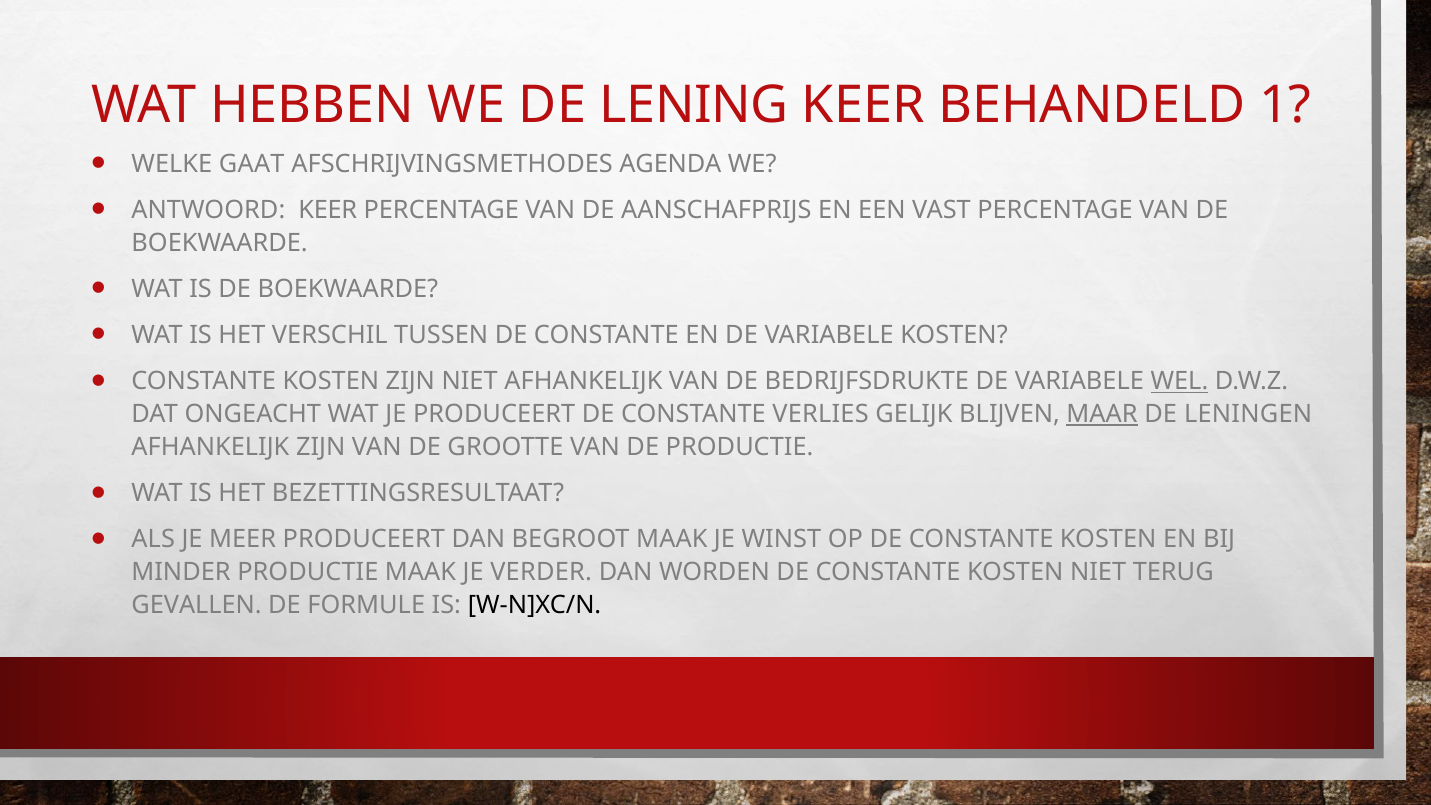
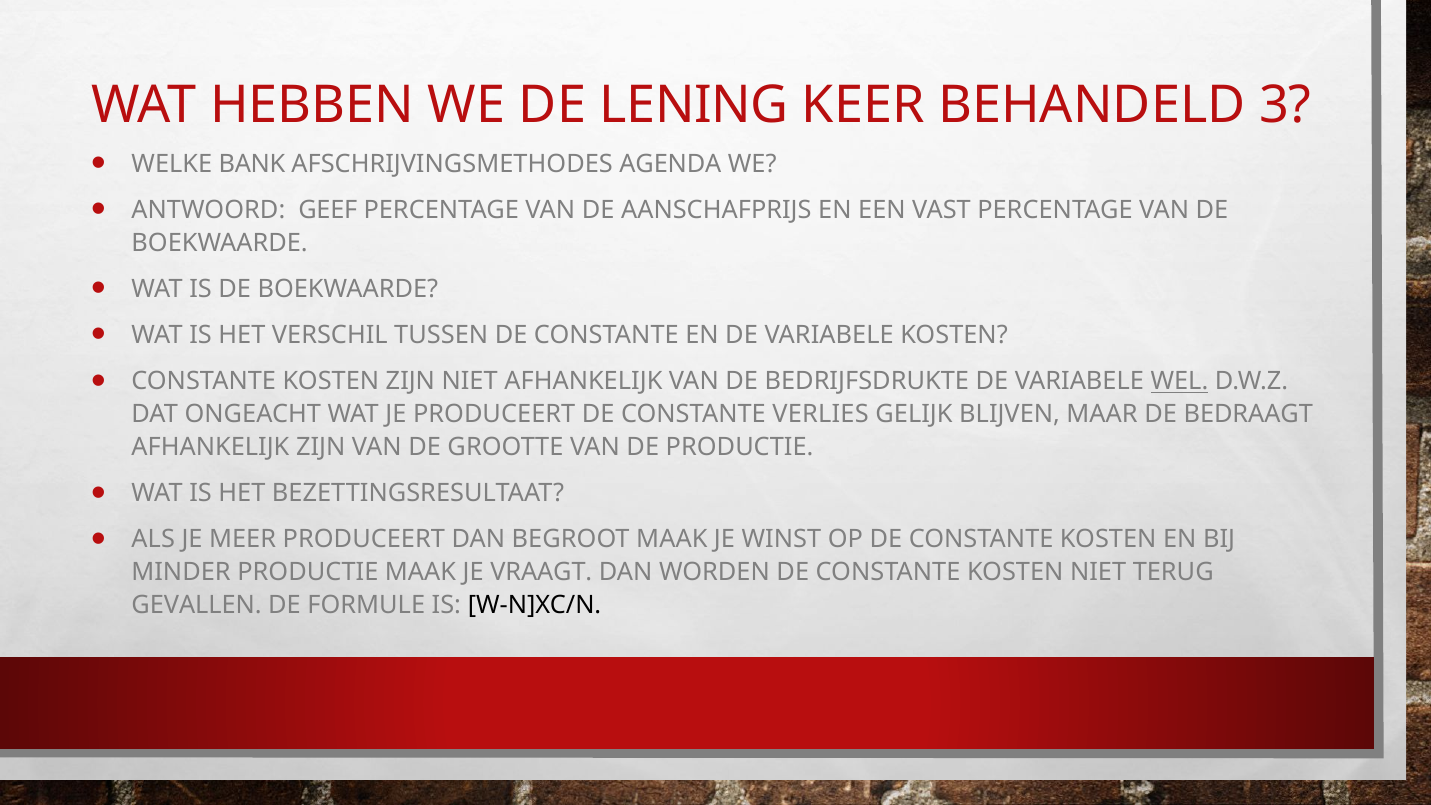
1: 1 -> 3
GAAT: GAAT -> BANK
ANTWOORD KEER: KEER -> GEEF
MAAR underline: present -> none
LENINGEN: LENINGEN -> BEDRAAGT
VERDER: VERDER -> VRAAGT
